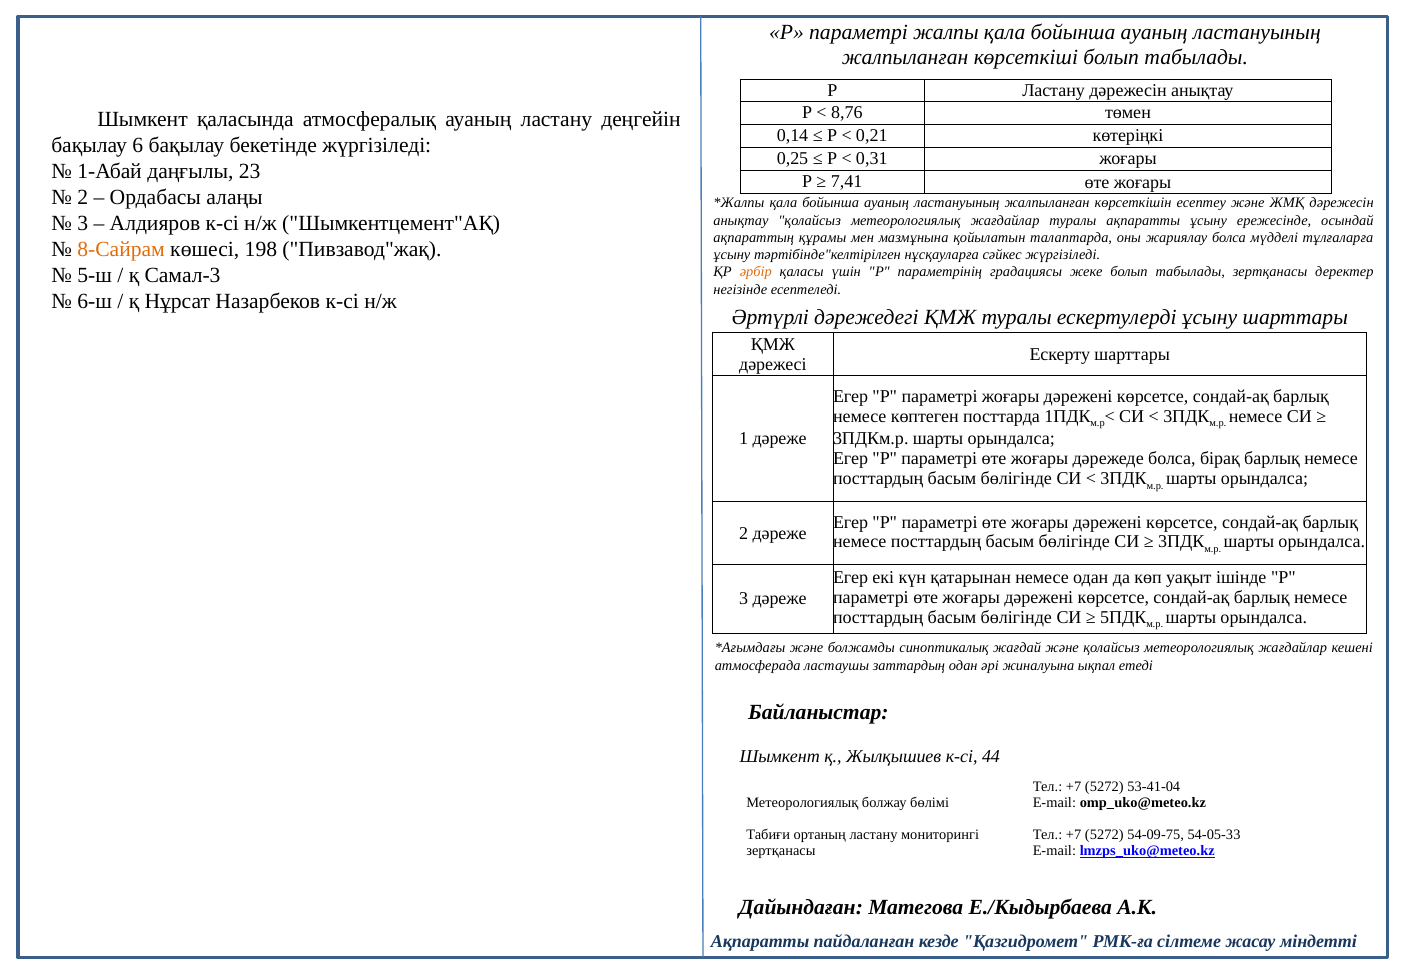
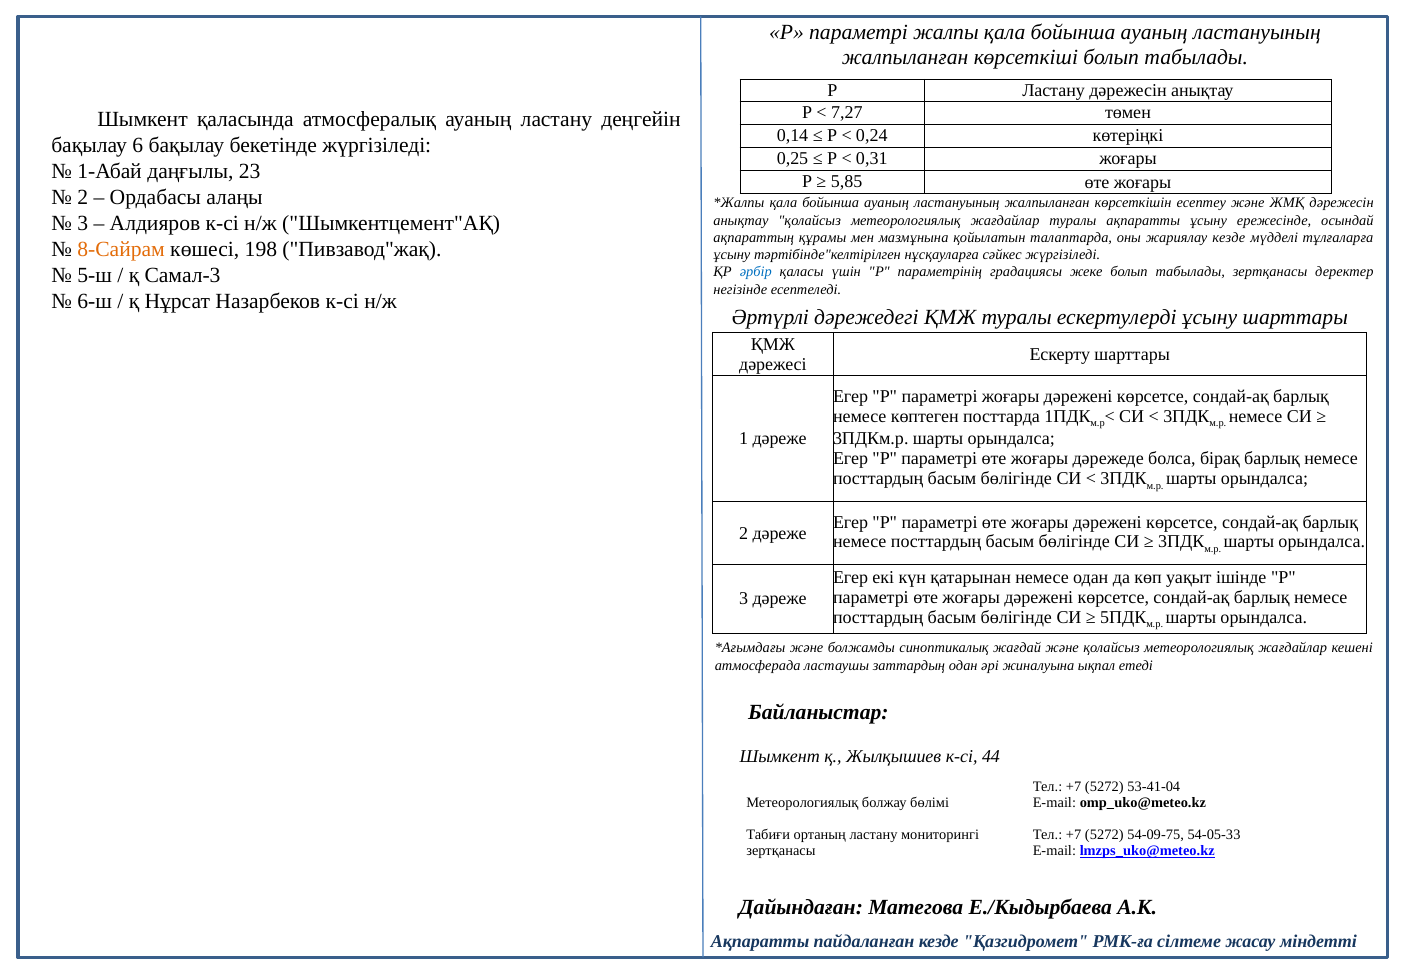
8,76: 8,76 -> 7,27
0,21: 0,21 -> 0,24
7,41: 7,41 -> 5,85
жариялау болса: болса -> кезде
әрбір colour: orange -> blue
